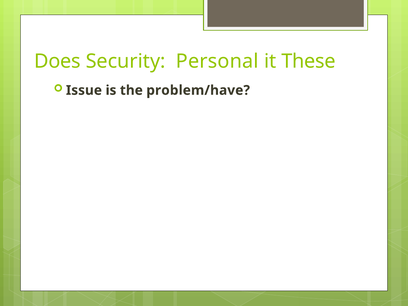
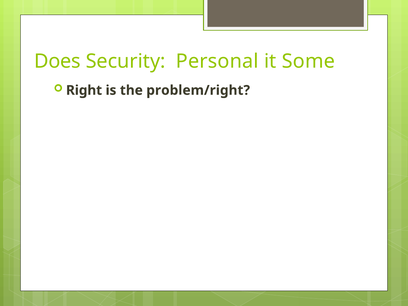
These: These -> Some
Issue: Issue -> Right
problem/have: problem/have -> problem/right
